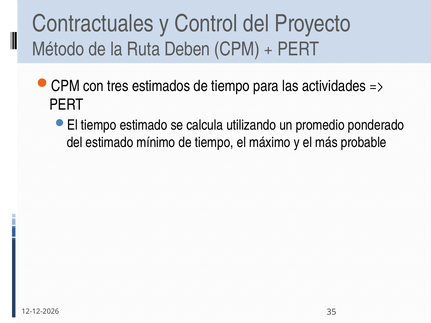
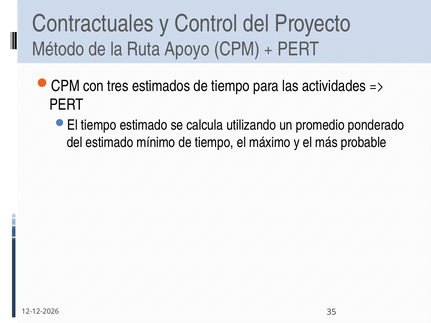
Deben: Deben -> Apoyo
